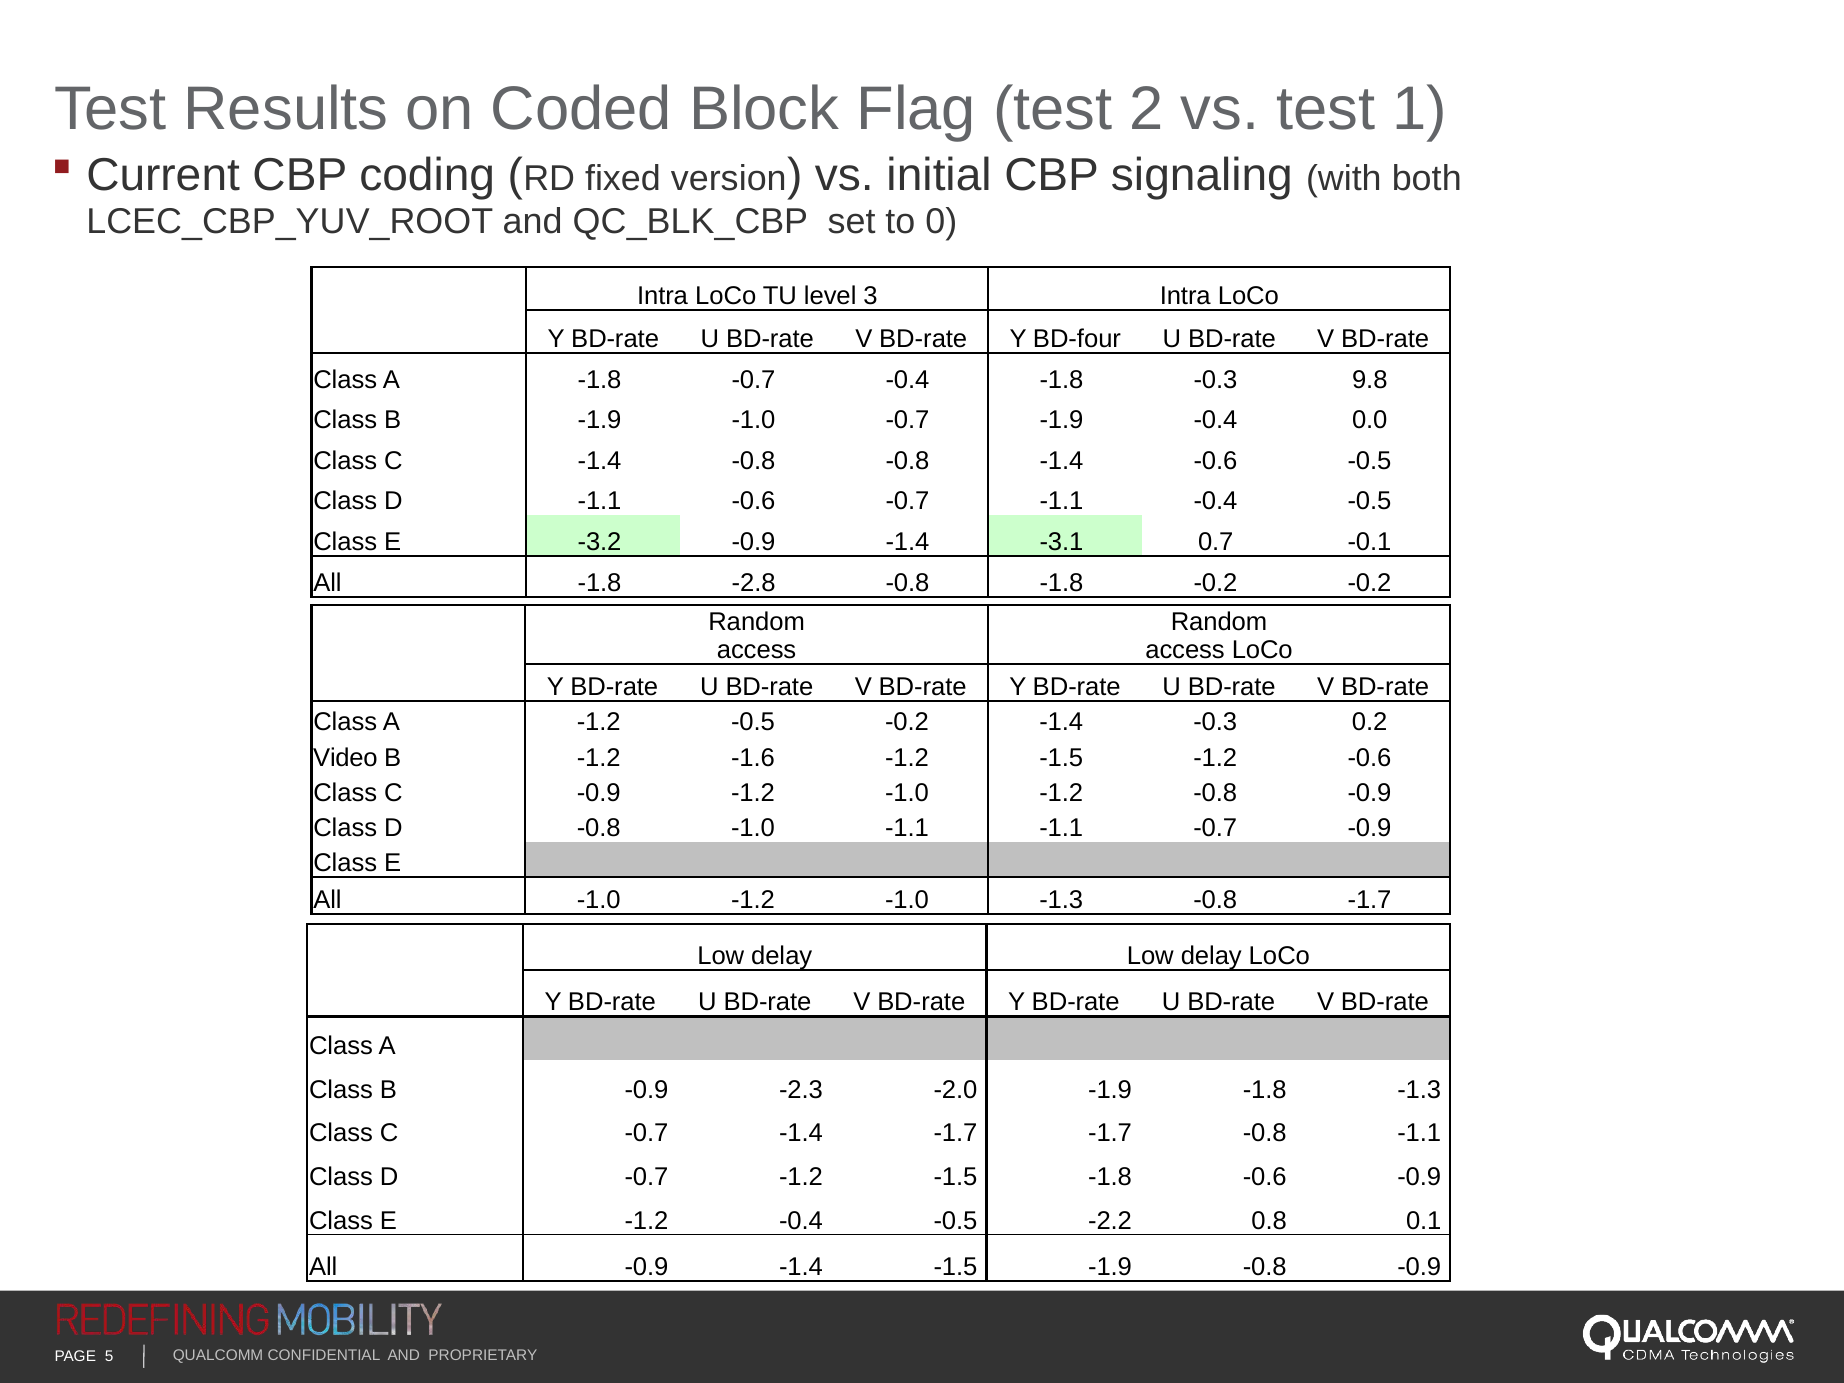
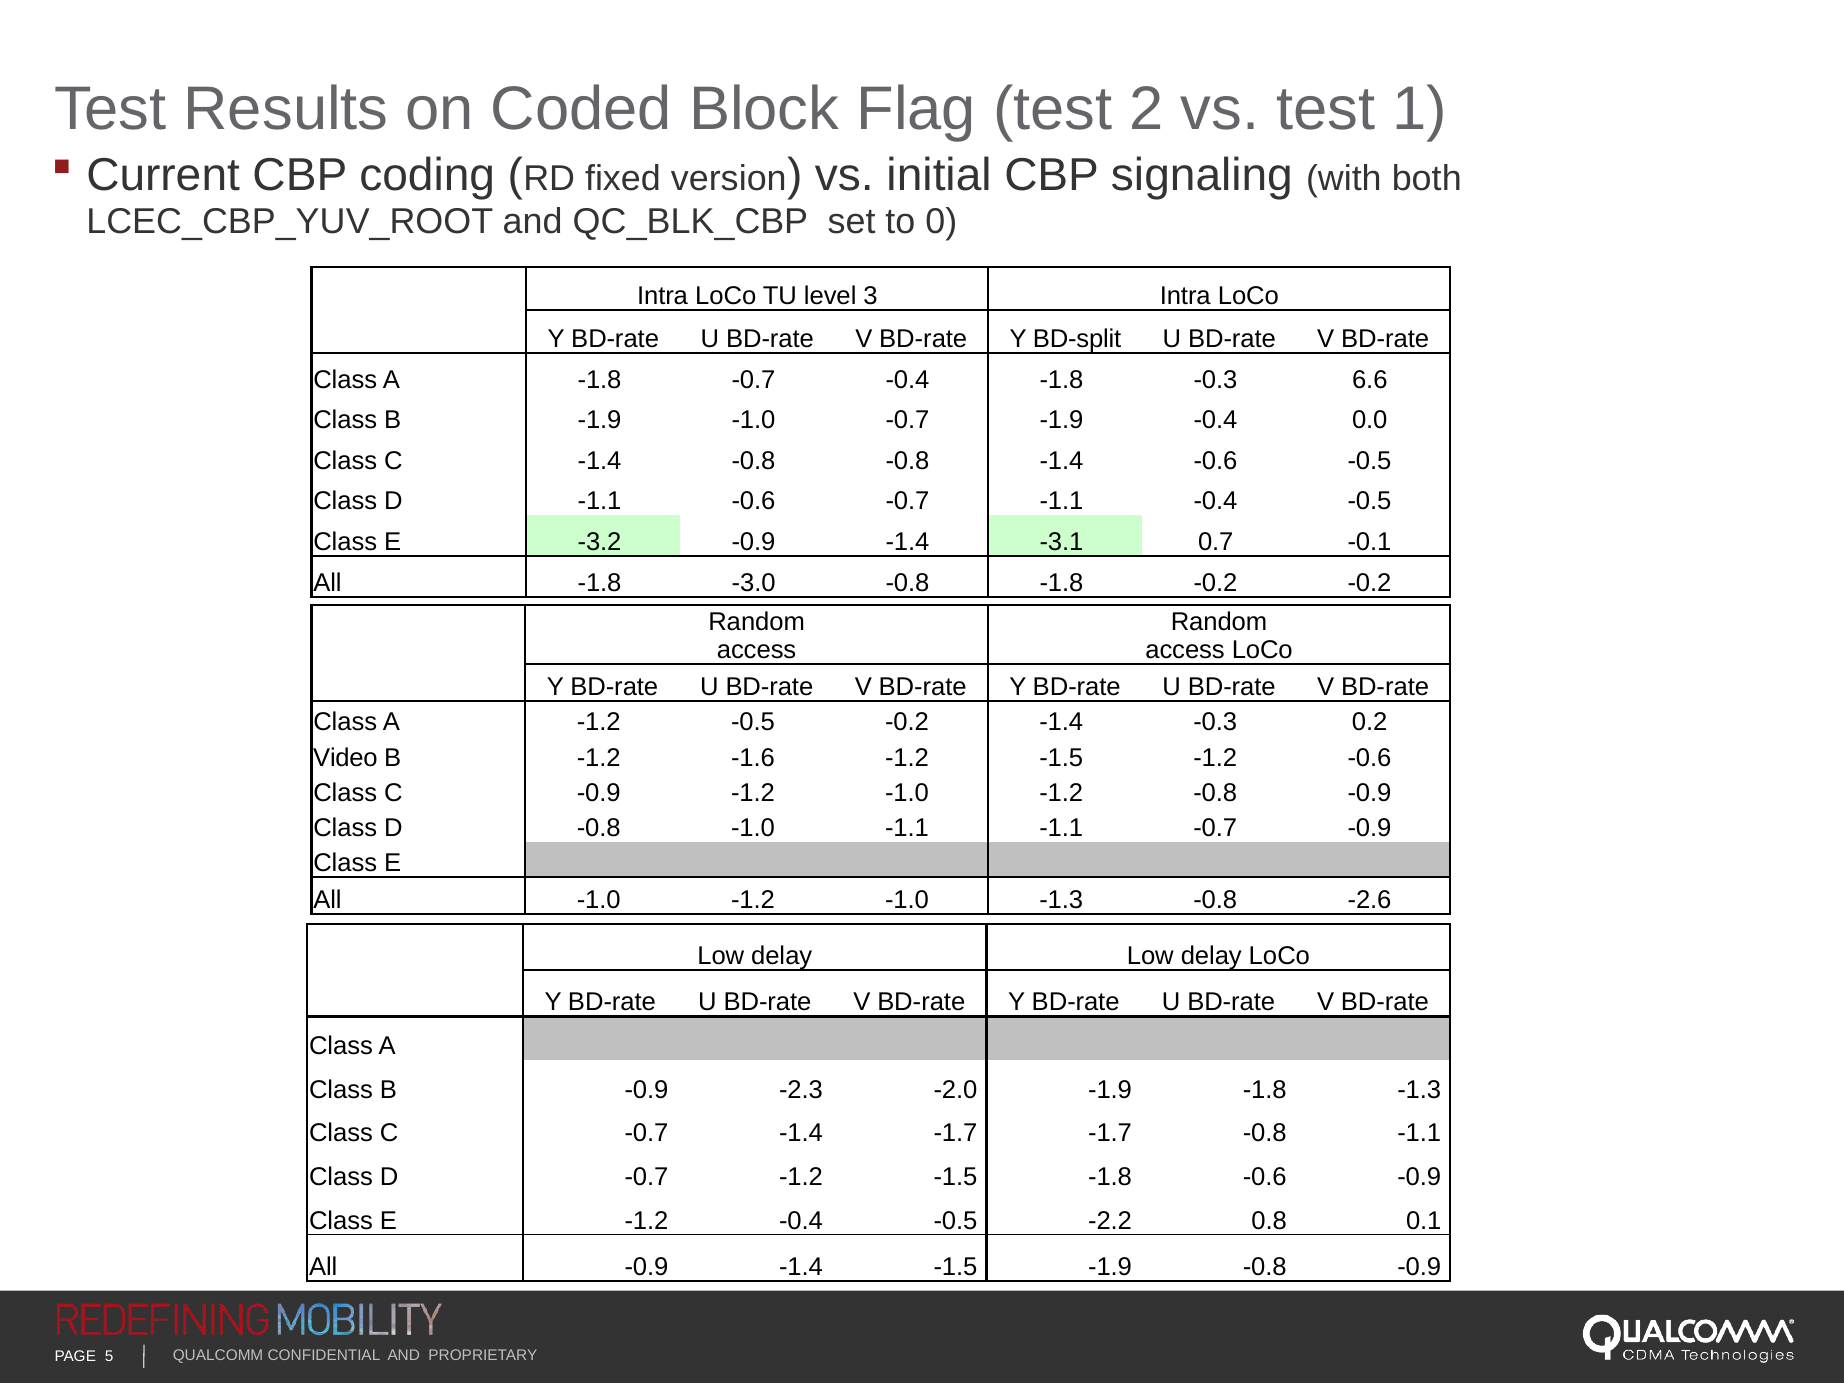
BD-four: BD-four -> BD-split
9.8: 9.8 -> 6.6
-2.8: -2.8 -> -3.0
-0.8 -1.7: -1.7 -> -2.6
